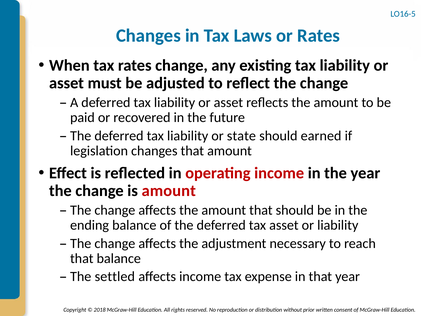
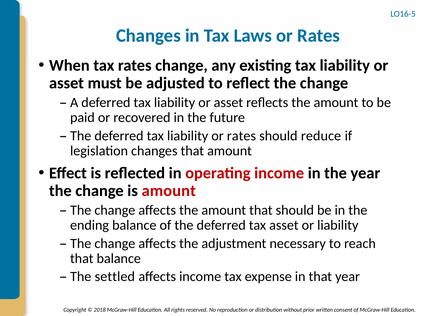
liability or state: state -> rates
earned: earned -> reduce
